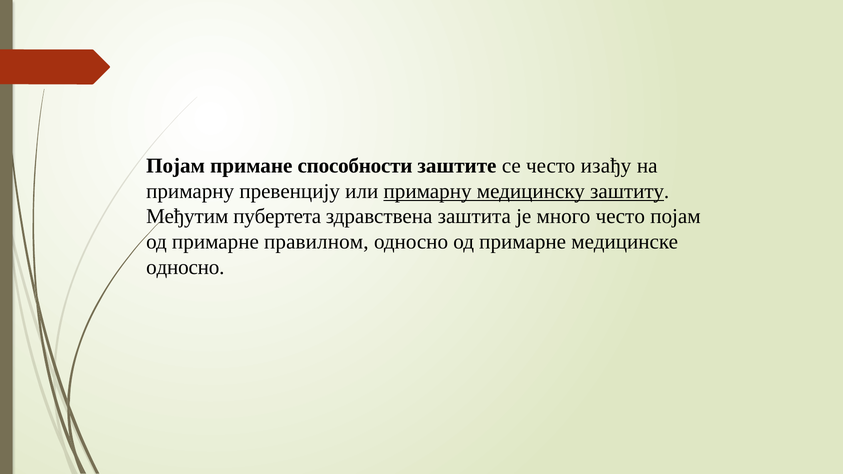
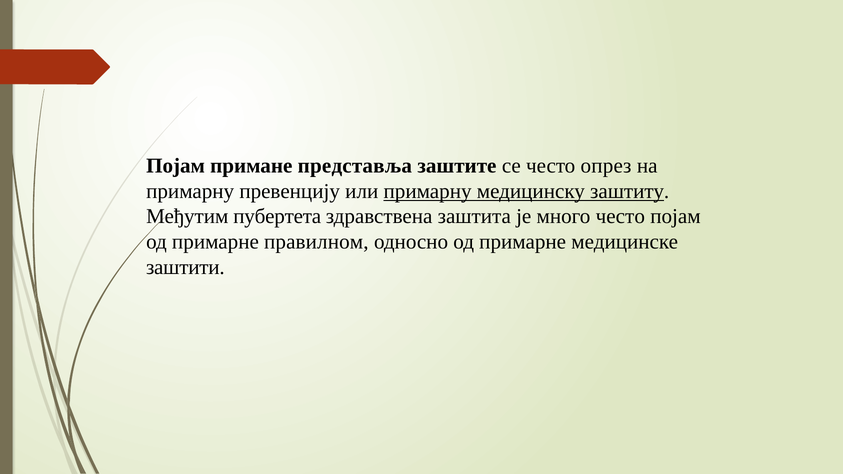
способности: способности -> представља
изађу: изађу -> опрез
односно at (185, 267): односно -> заштити
